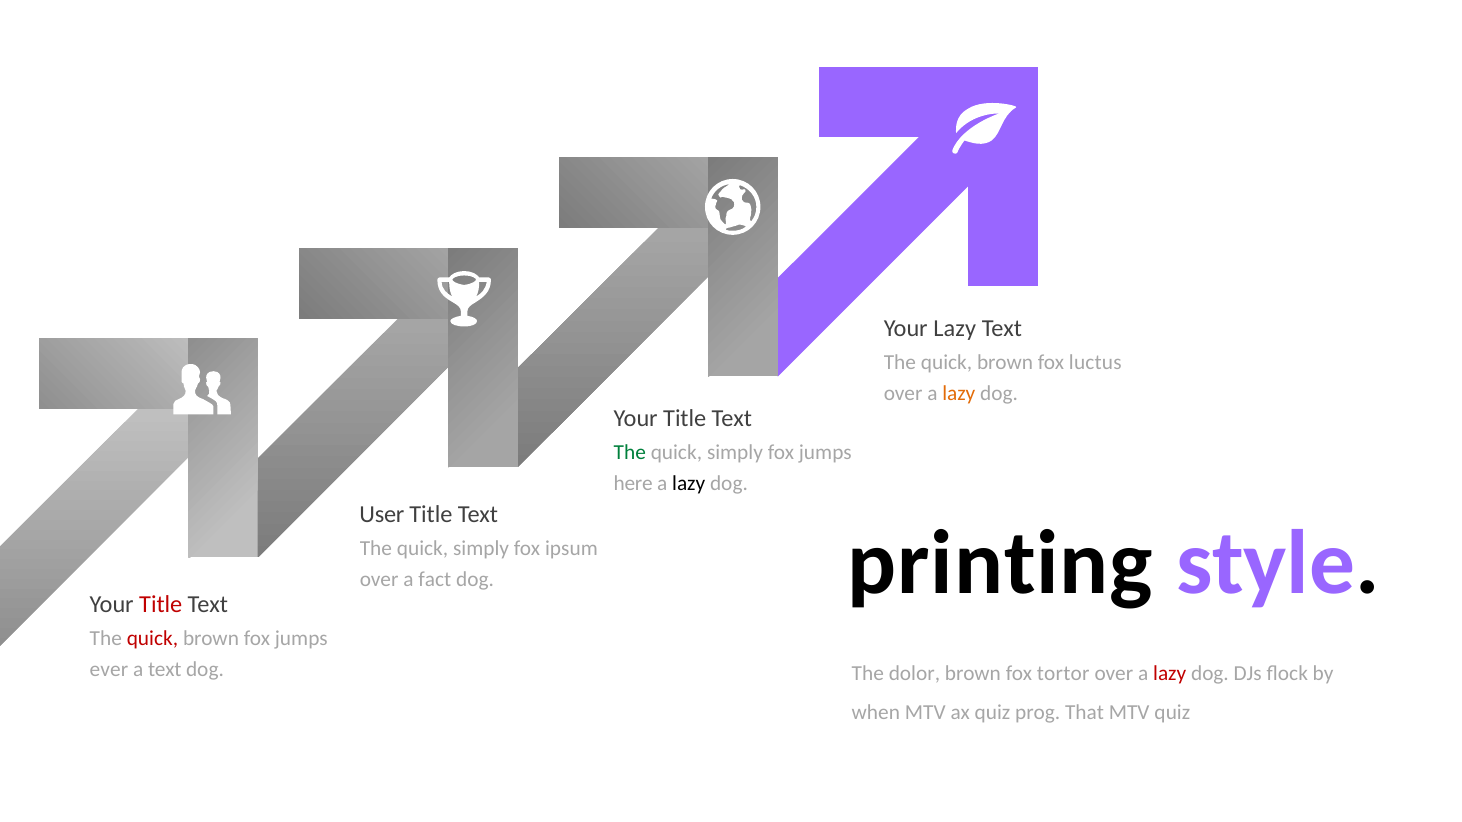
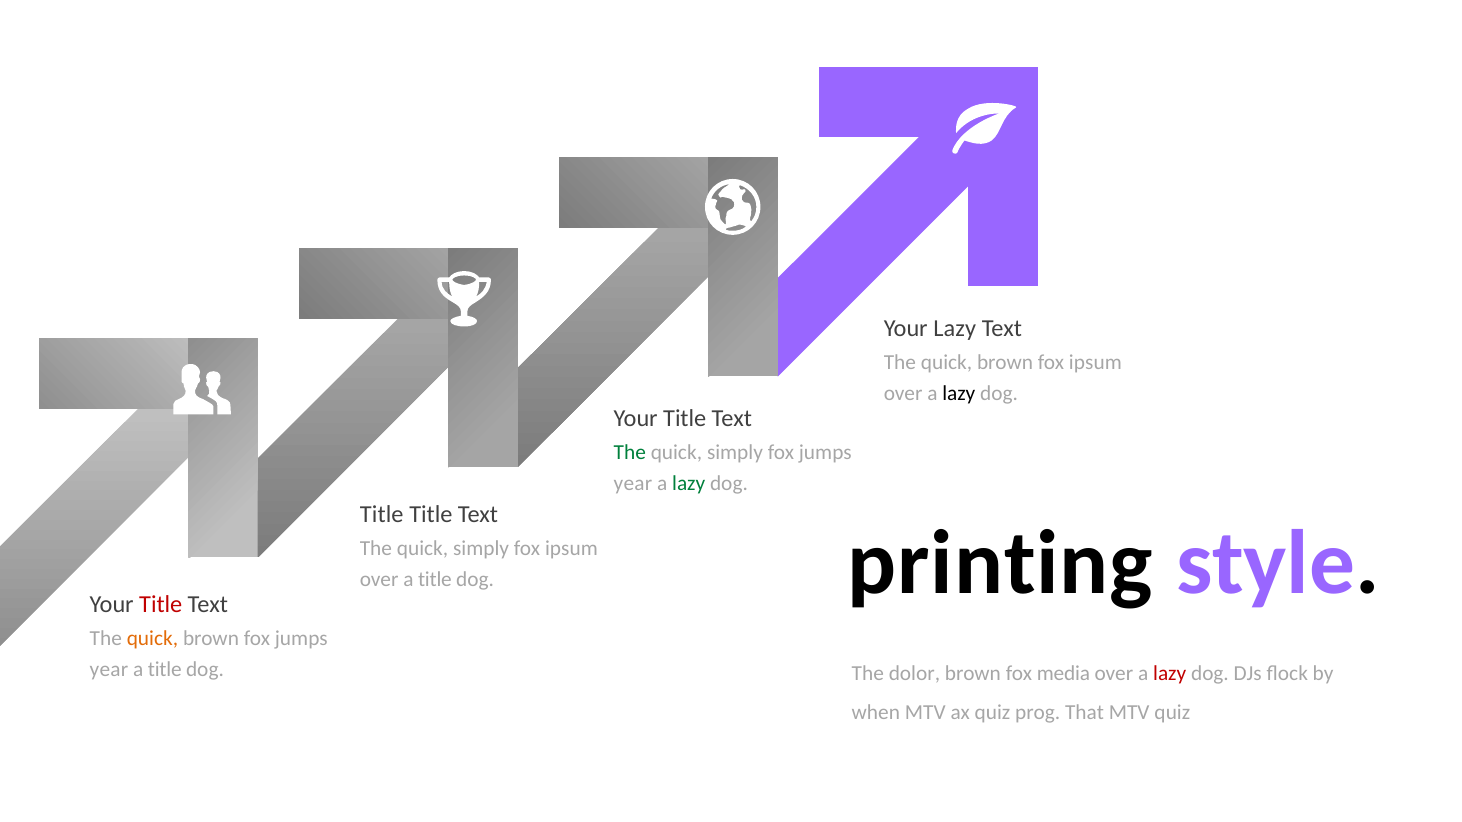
brown fox luctus: luctus -> ipsum
lazy at (959, 394) colour: orange -> black
here at (633, 484): here -> year
lazy at (689, 484) colour: black -> green
User at (382, 515): User -> Title
over a fact: fact -> title
quick at (152, 639) colour: red -> orange
ever at (109, 669): ever -> year
text at (165, 669): text -> title
tortor: tortor -> media
